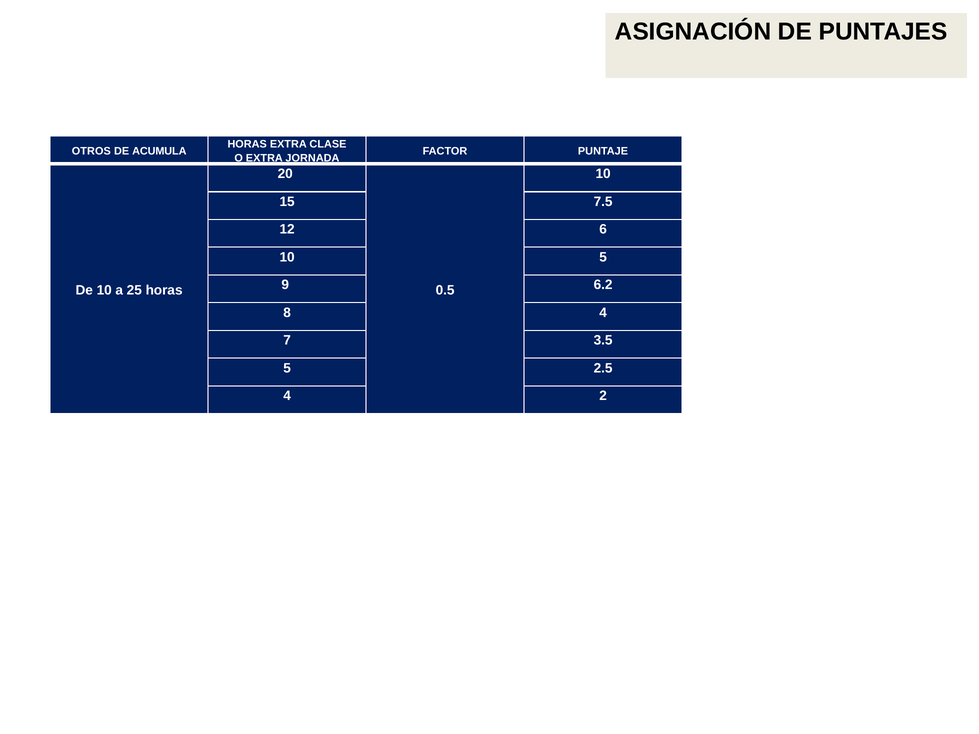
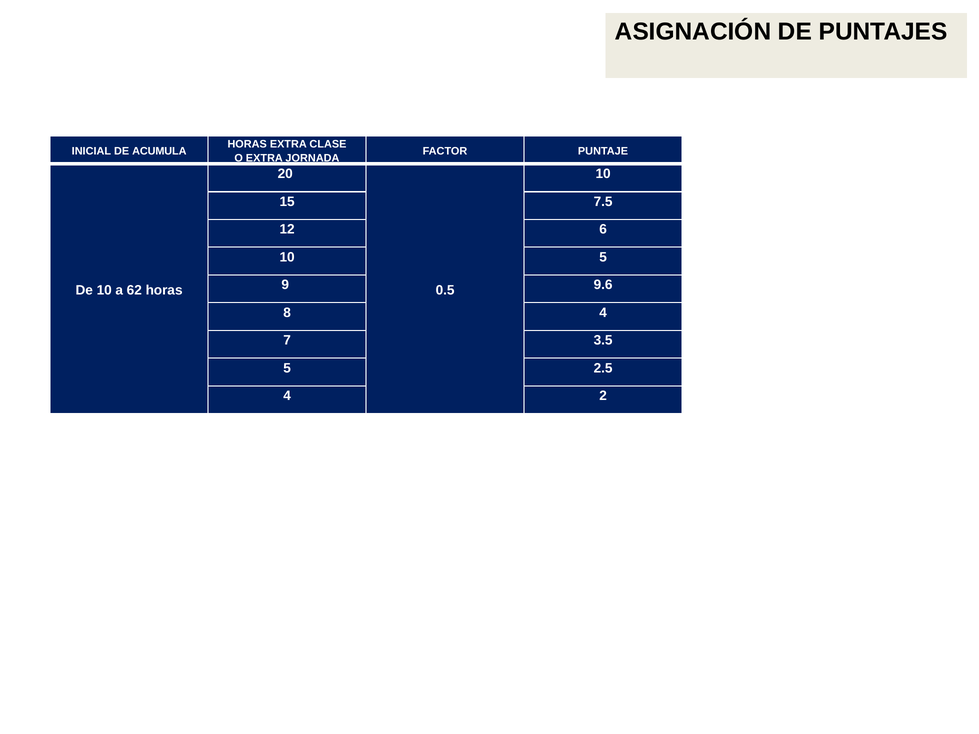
OTROS: OTROS -> INICIAL
6.2: 6.2 -> 9.6
25: 25 -> 62
